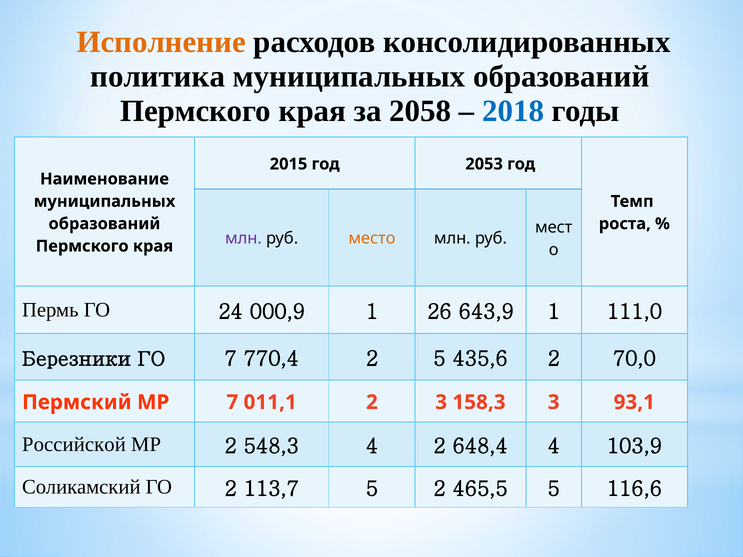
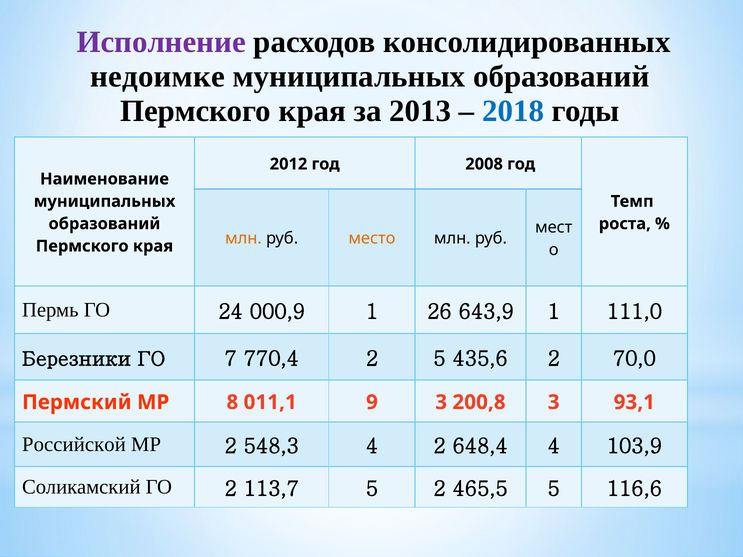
Исполнение colour: orange -> purple
политика: политика -> недоимке
2058: 2058 -> 2013
2015: 2015 -> 2012
2053: 2053 -> 2008
млн at (243, 239) colour: purple -> orange
МР 7: 7 -> 8
011,1 2: 2 -> 9
158,3: 158,3 -> 200,8
